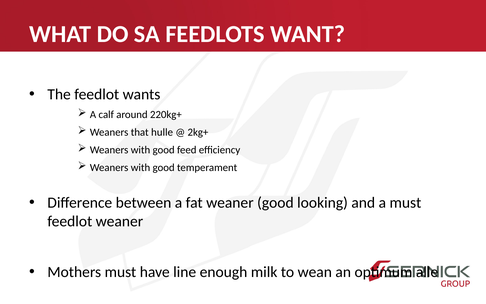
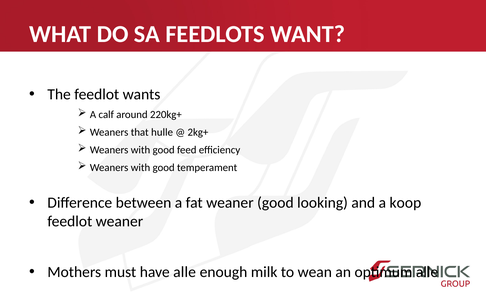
a must: must -> koop
have line: line -> alle
